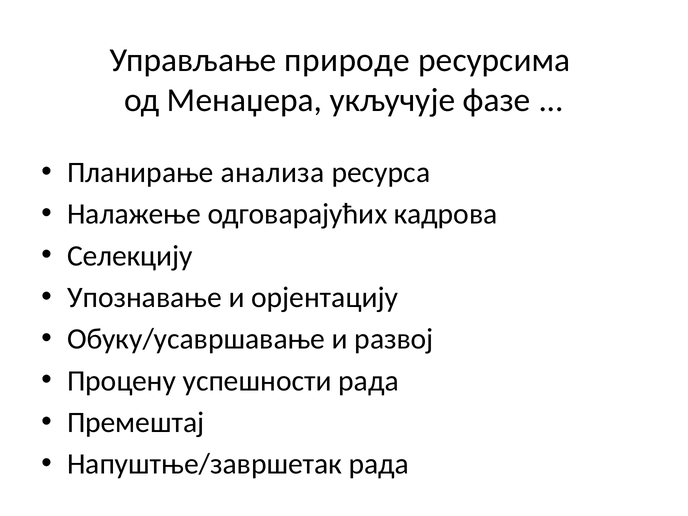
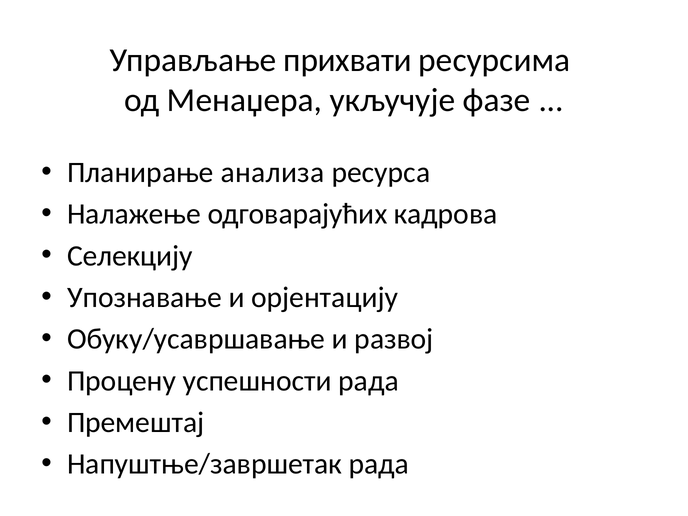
природе: природе -> прихвати
